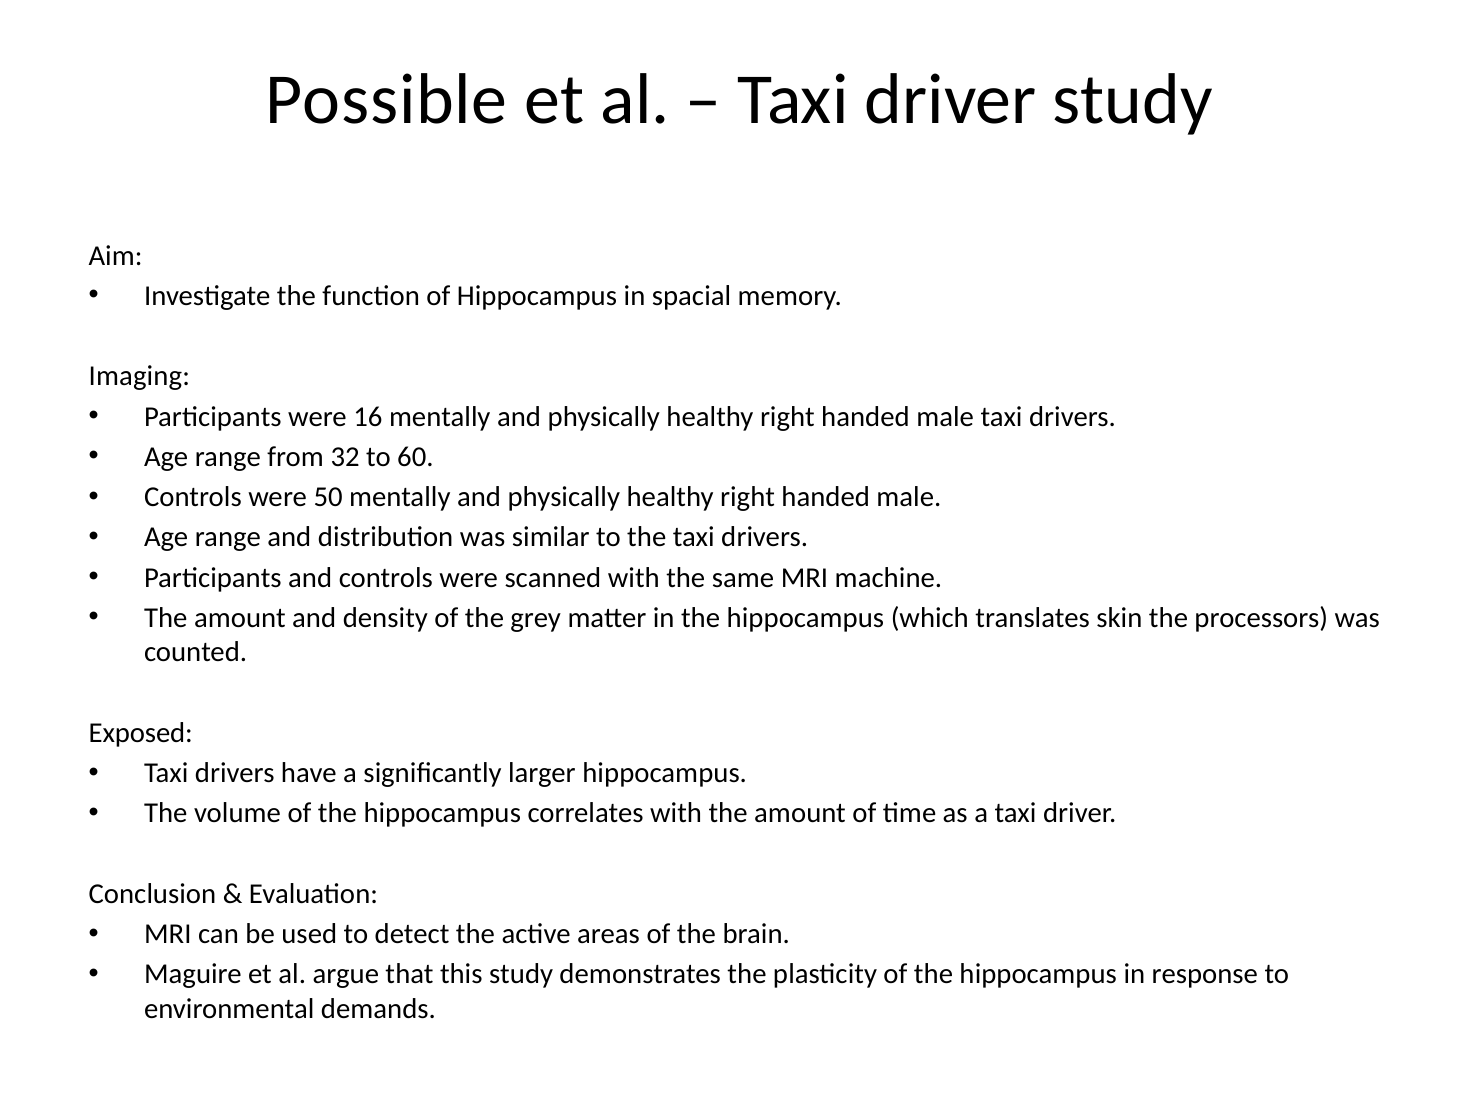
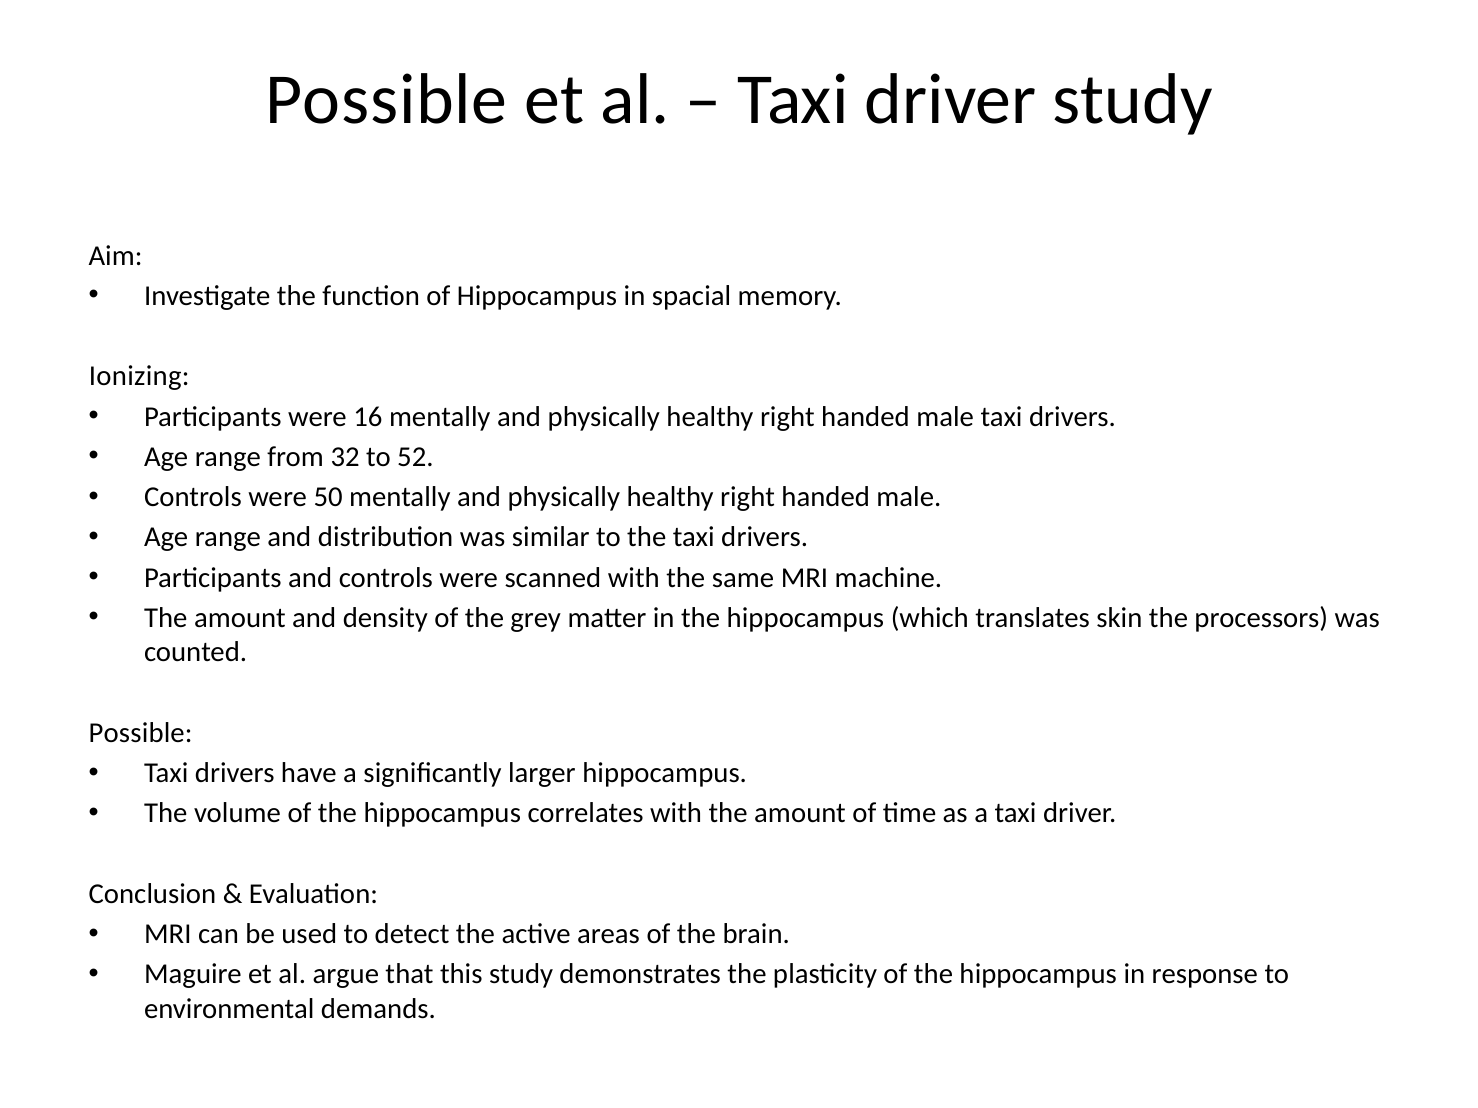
Imaging: Imaging -> Ionizing
60: 60 -> 52
Exposed at (141, 733): Exposed -> Possible
